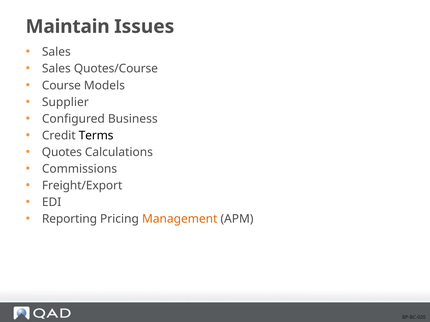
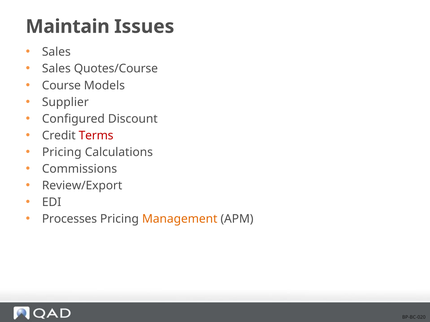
Business: Business -> Discount
Terms colour: black -> red
Quotes at (62, 152): Quotes -> Pricing
Freight/Export: Freight/Export -> Review/Export
Reporting: Reporting -> Processes
